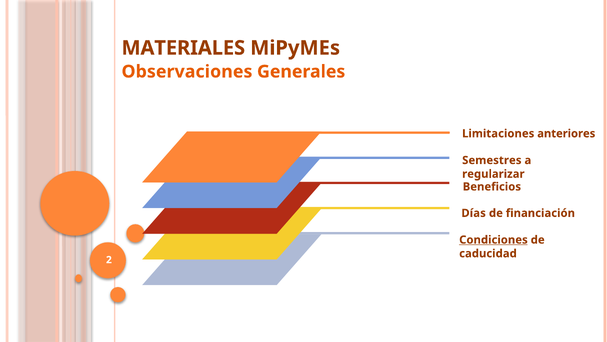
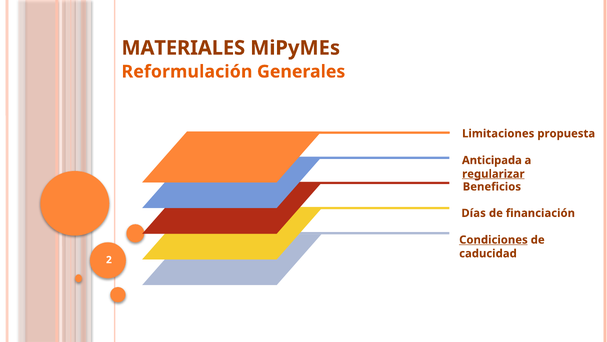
Observaciones: Observaciones -> Reformulación
anteriores: anteriores -> propuesta
Semestres: Semestres -> Anticipada
regularizar underline: none -> present
